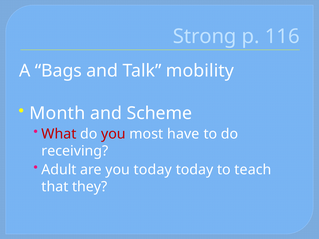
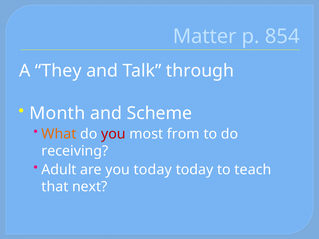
Strong: Strong -> Matter
116: 116 -> 854
Bags: Bags -> They
mobility: mobility -> through
What colour: red -> orange
have: have -> from
they: they -> next
